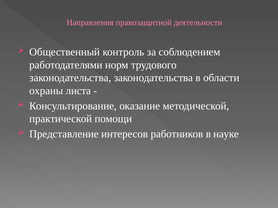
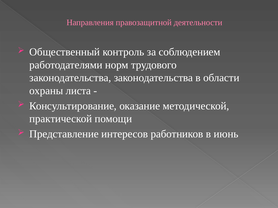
науке: науке -> июнь
